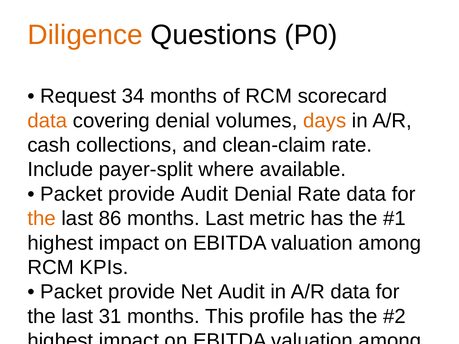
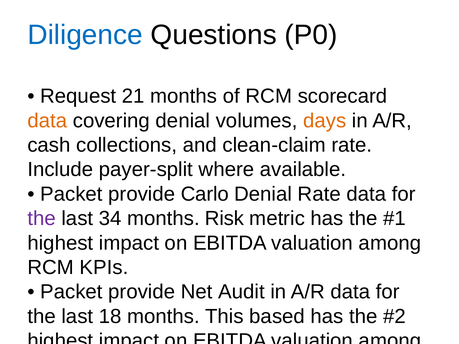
Diligence colour: orange -> blue
34: 34 -> 21
provide Audit: Audit -> Carlo
the at (42, 219) colour: orange -> purple
86: 86 -> 34
months Last: Last -> Risk
31: 31 -> 18
profile: profile -> based
